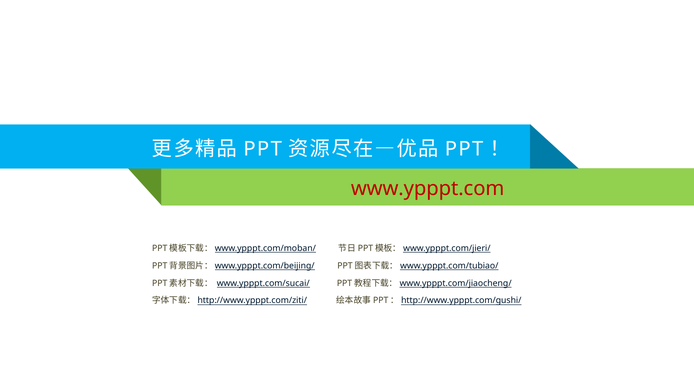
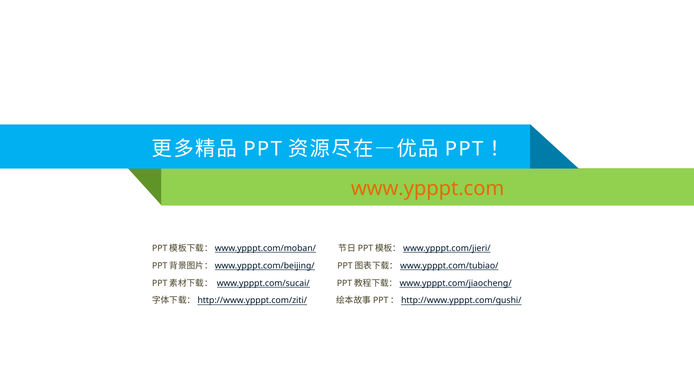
www.ypppt.com colour: red -> orange
